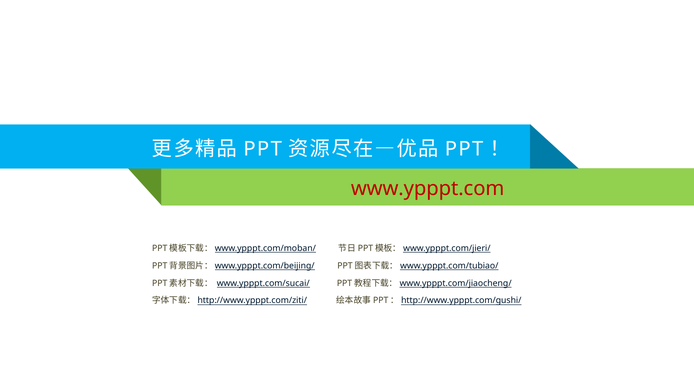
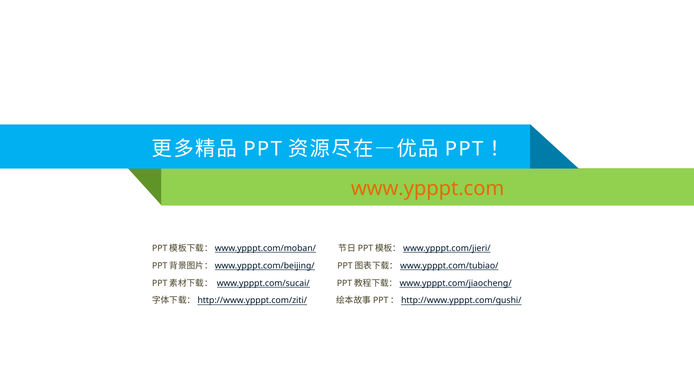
www.ypppt.com colour: red -> orange
